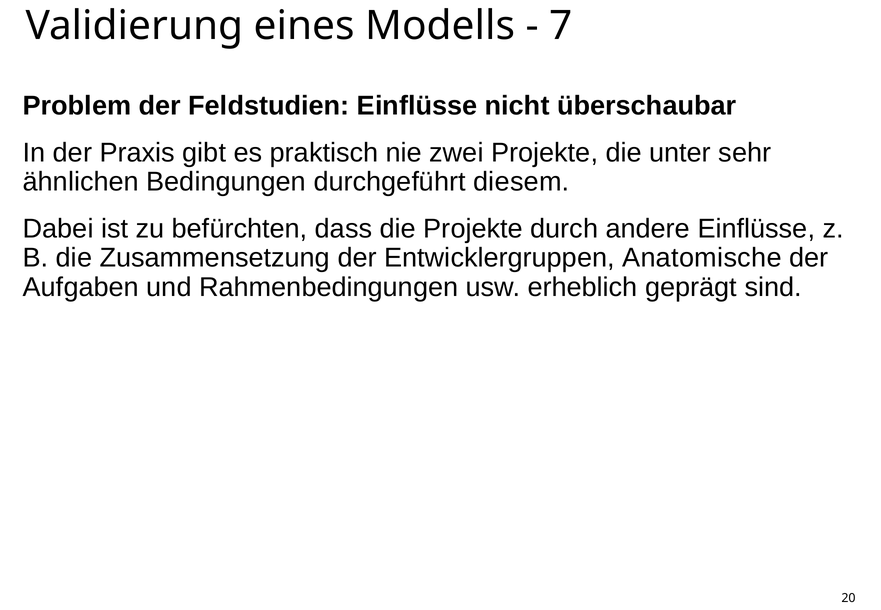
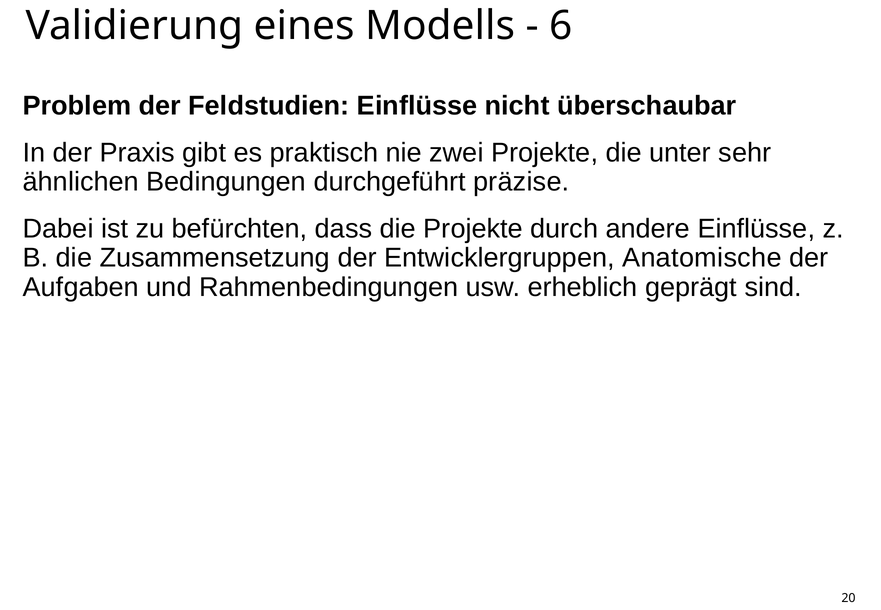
7: 7 -> 6
diesem: diesem -> präzise
